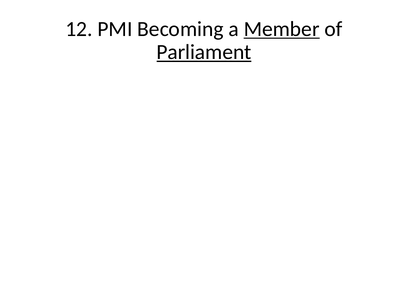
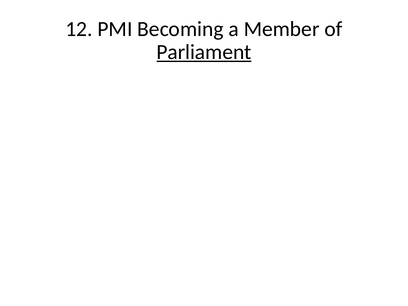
Member underline: present -> none
